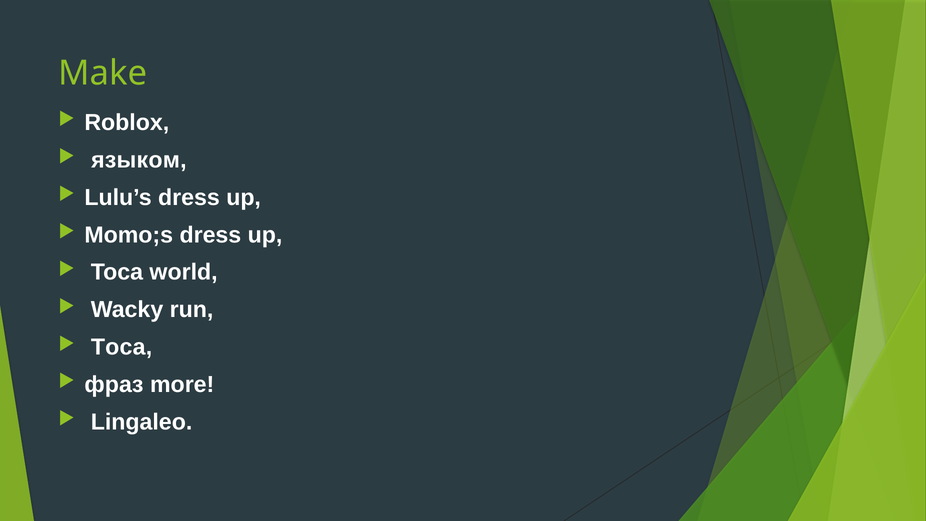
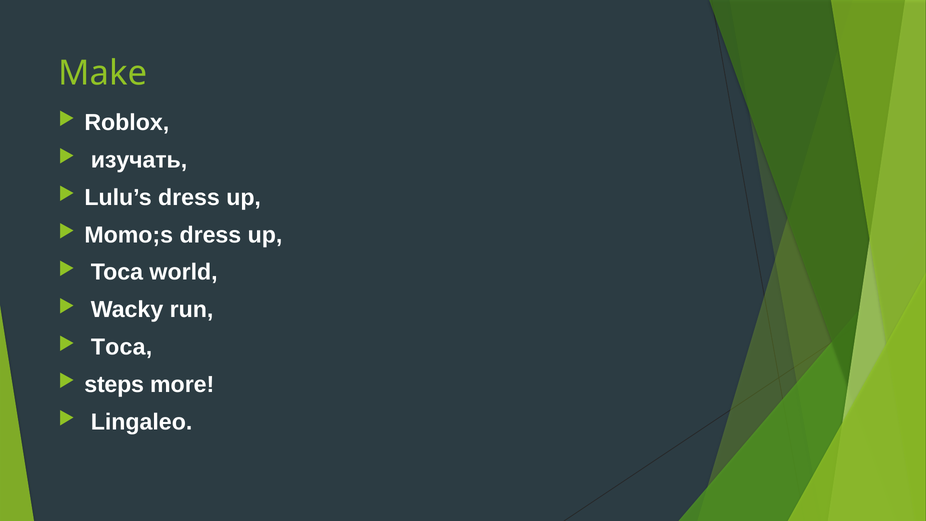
языком: языком -> изучать
фраз: фраз -> steps
